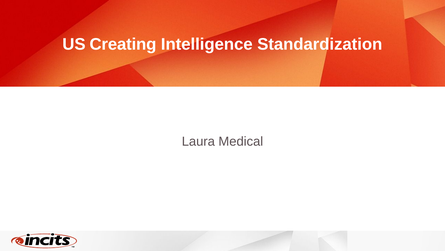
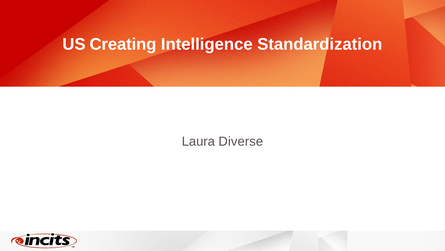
Medical: Medical -> Diverse
